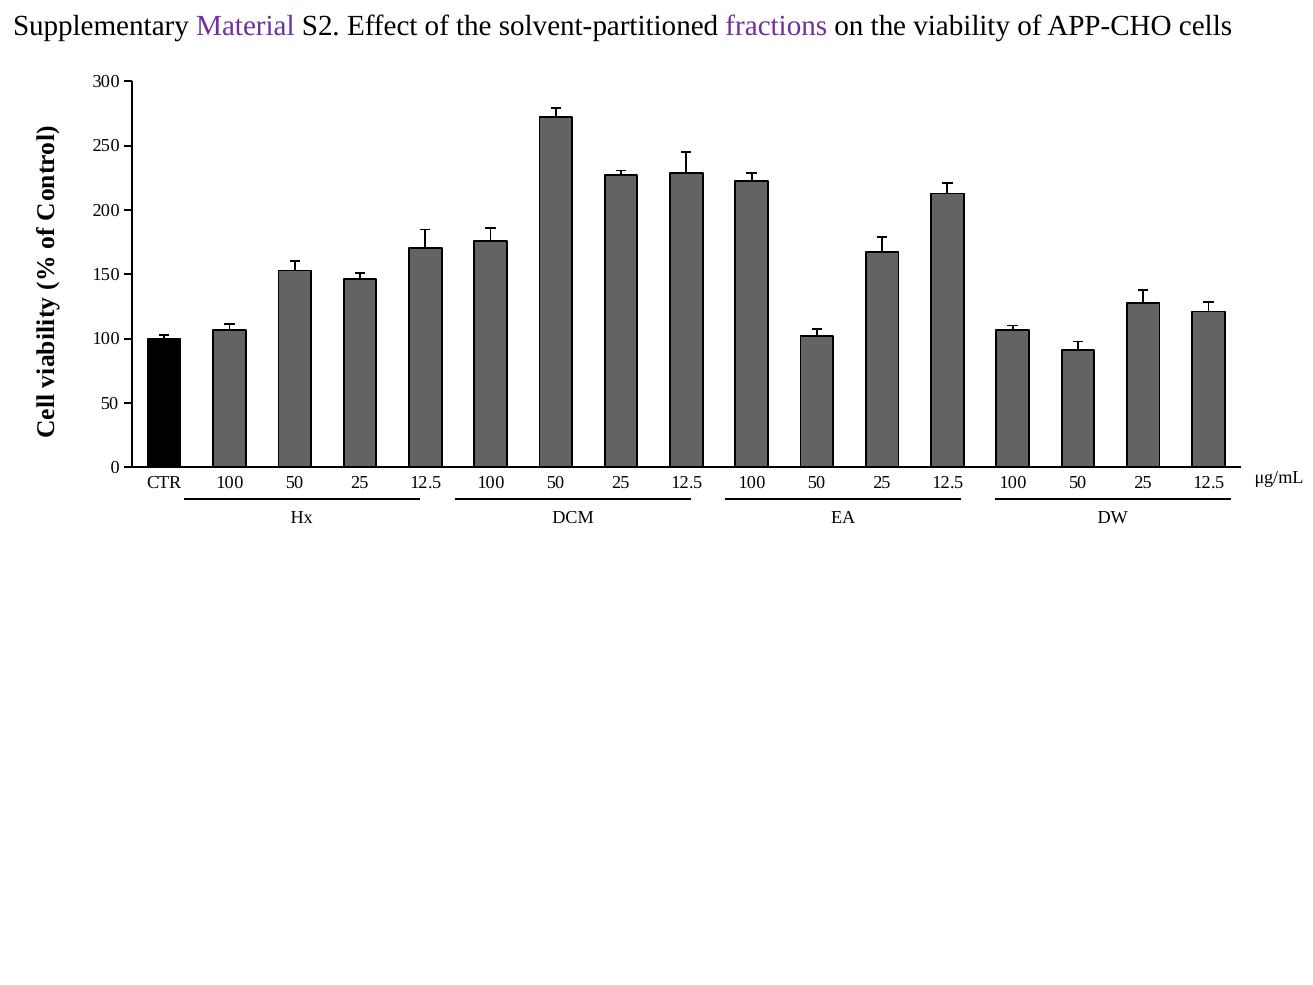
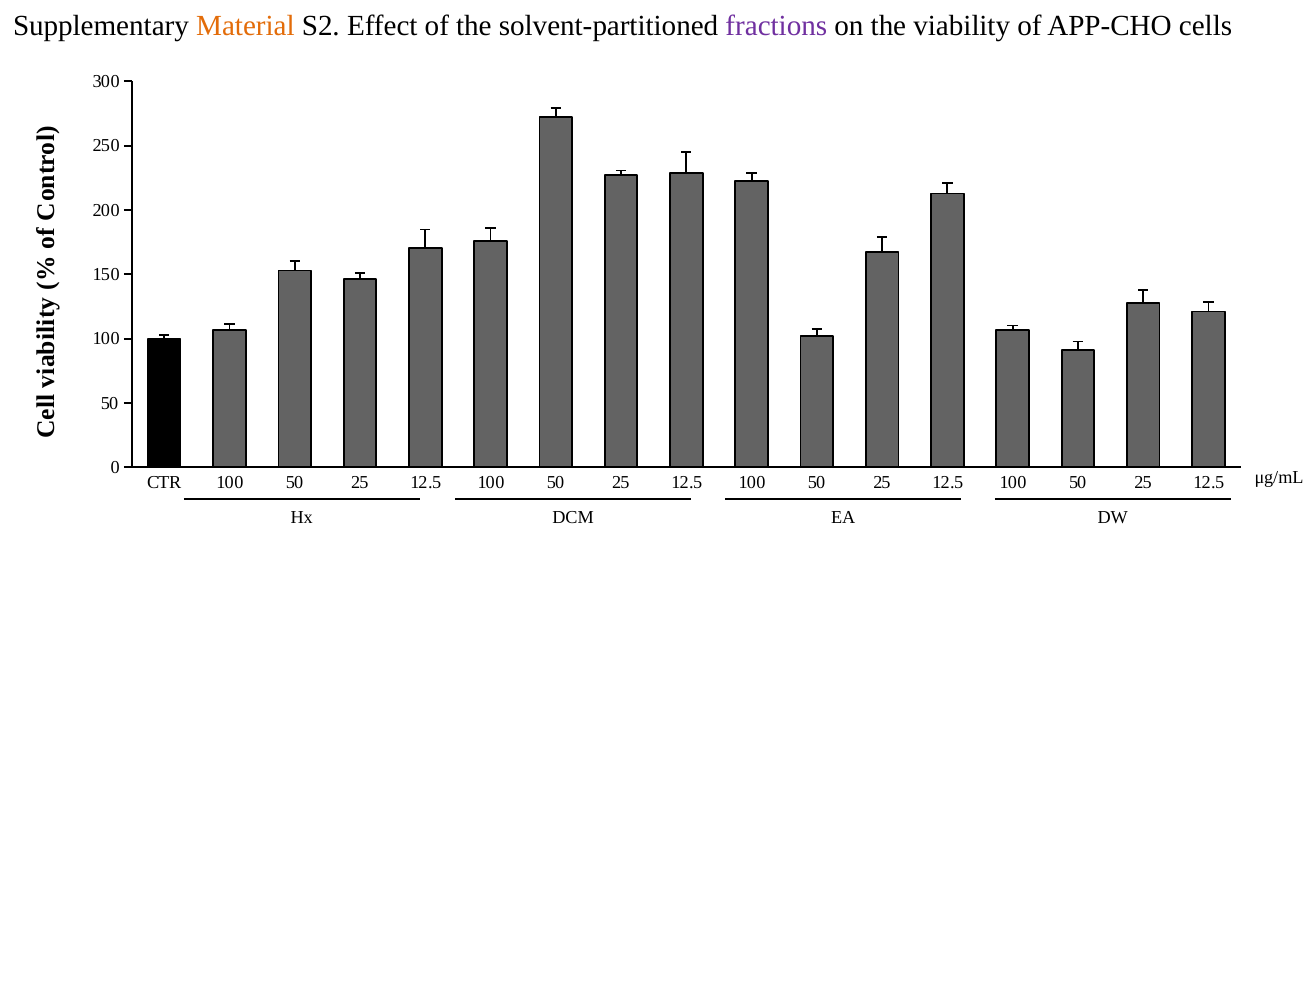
Material colour: purple -> orange
